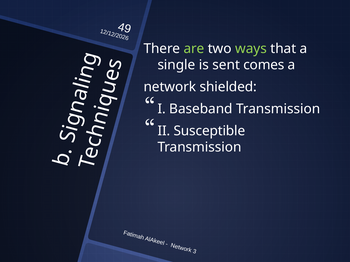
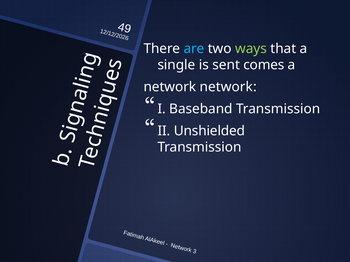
are colour: light green -> light blue
network shielded: shielded -> network
Susceptible: Susceptible -> Unshielded
